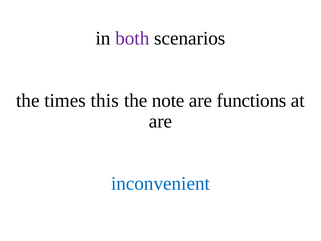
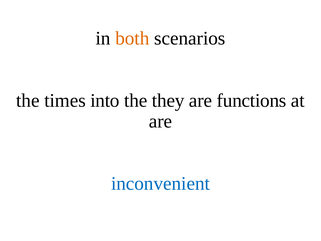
both colour: purple -> orange
this: this -> into
note: note -> they
